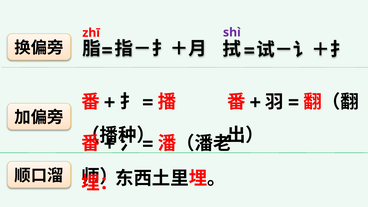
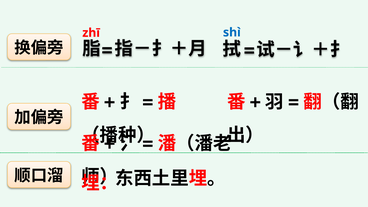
shì colour: purple -> blue
